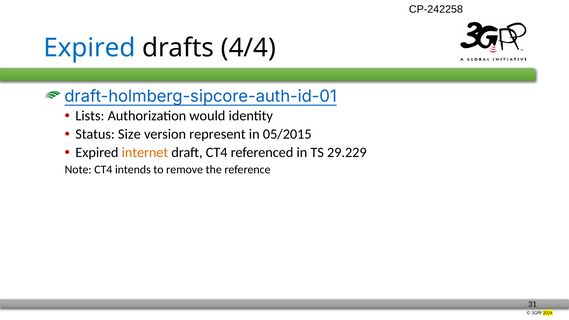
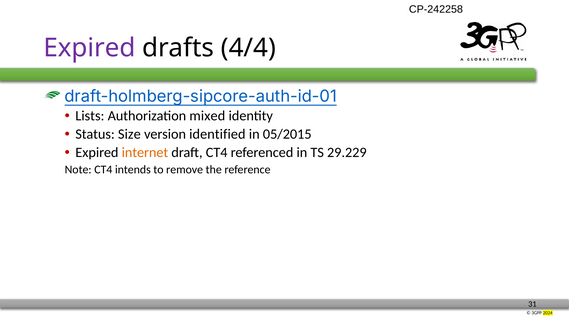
Expired at (89, 48) colour: blue -> purple
would: would -> mixed
represent: represent -> identified
